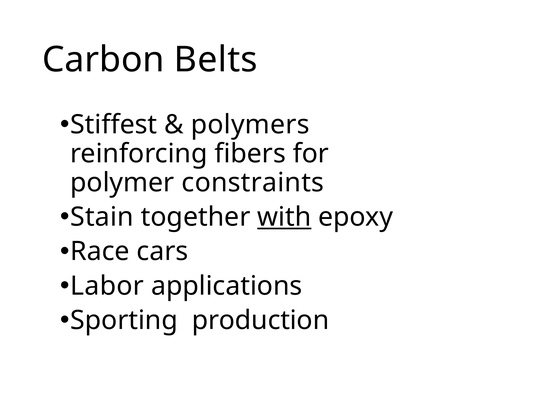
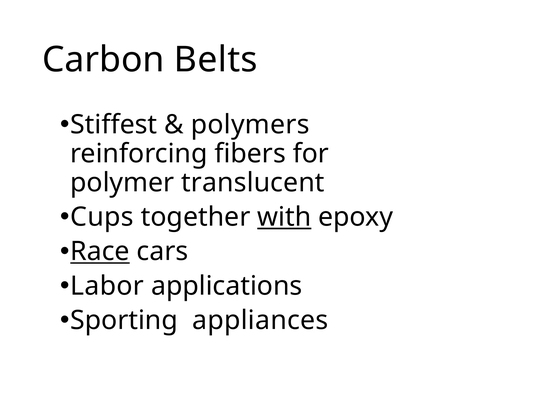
constraints: constraints -> translucent
Stain: Stain -> Cups
Race underline: none -> present
production: production -> appliances
